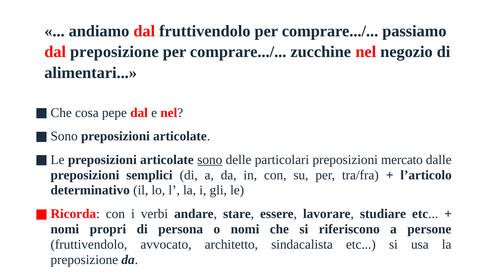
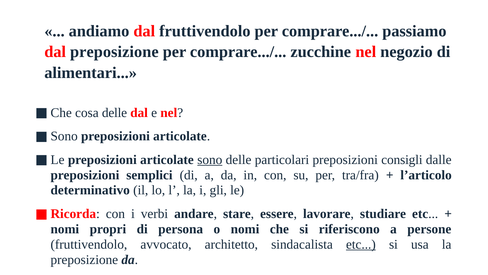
cosa pepe: pepe -> delle
mercato: mercato -> consigli
etc at (361, 244) underline: none -> present
